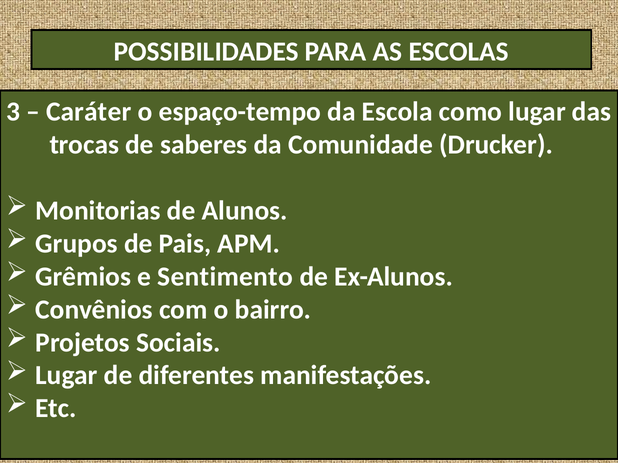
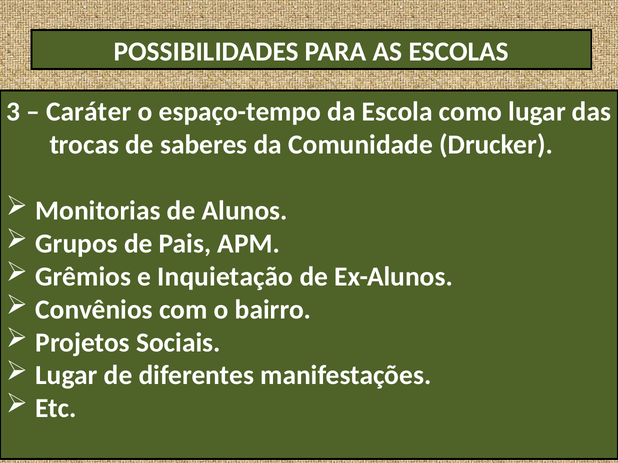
Sentimento: Sentimento -> Inquietação
